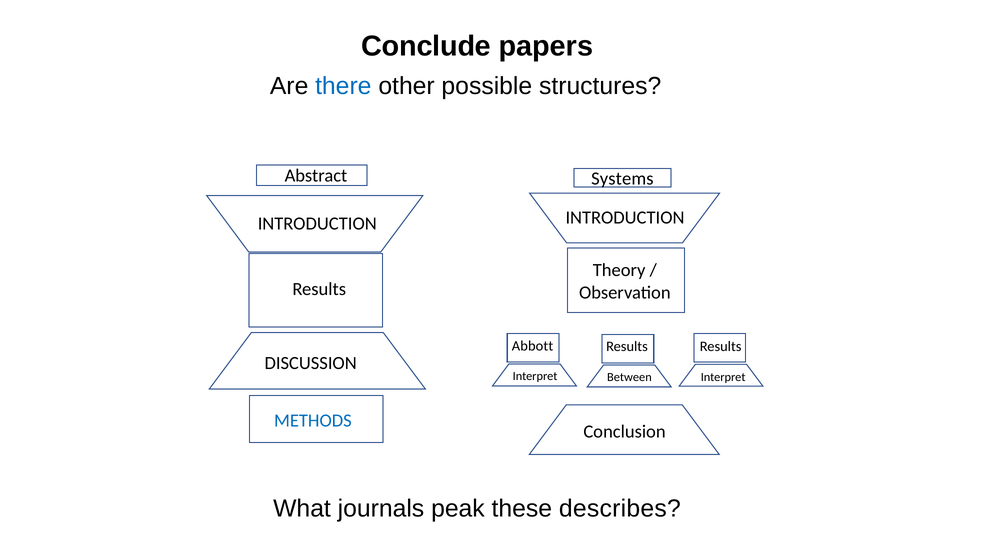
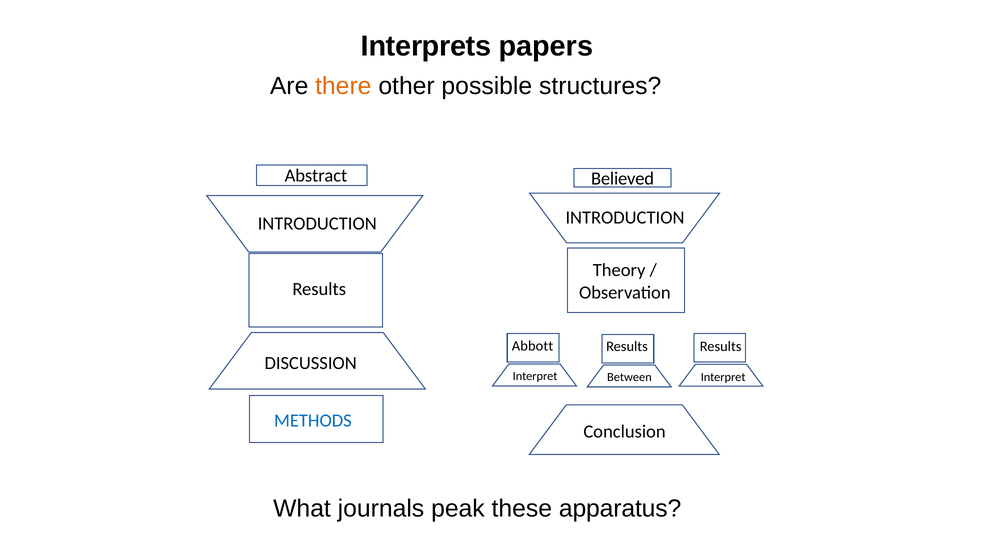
Conclude: Conclude -> Interprets
there colour: blue -> orange
Systems: Systems -> Believed
describes: describes -> apparatus
